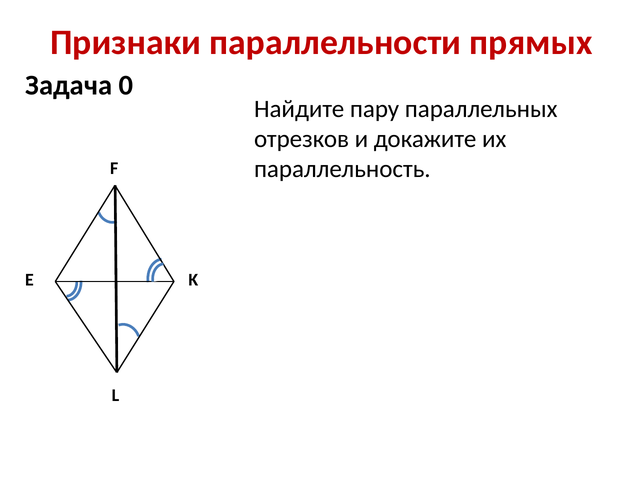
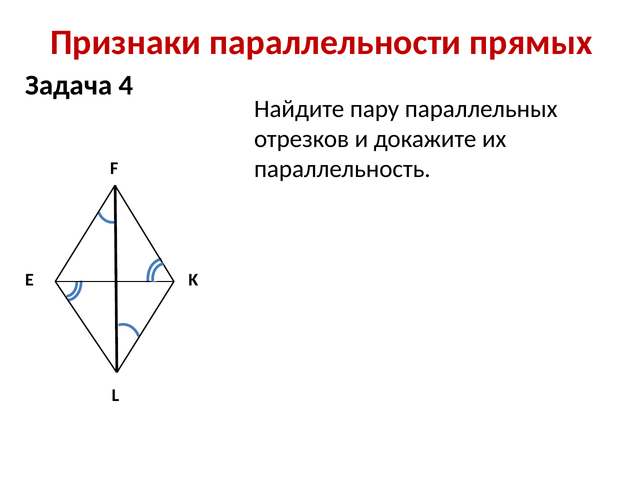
0: 0 -> 4
